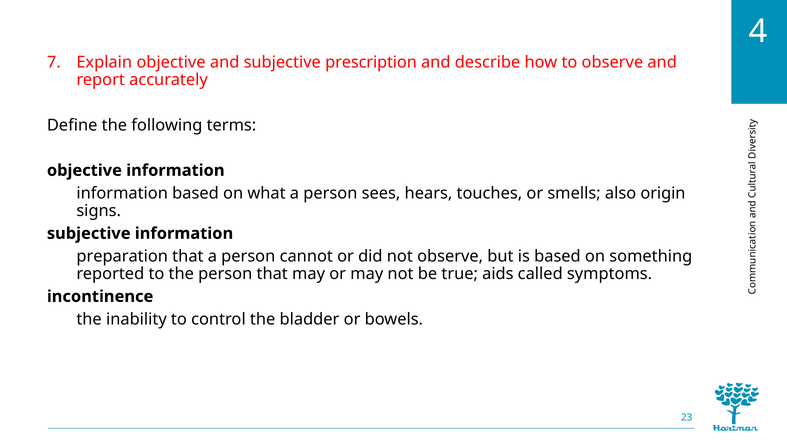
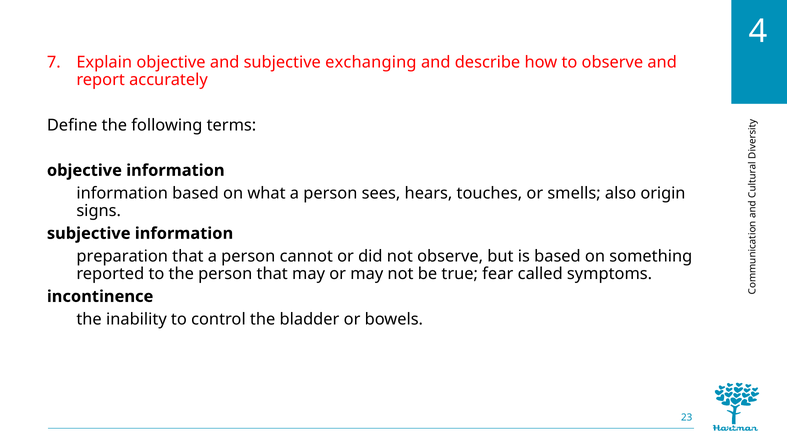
prescription: prescription -> exchanging
aids: aids -> fear
